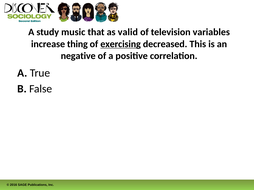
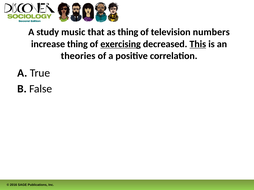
as valid: valid -> thing
variables: variables -> numbers
This underline: none -> present
negative: negative -> theories
